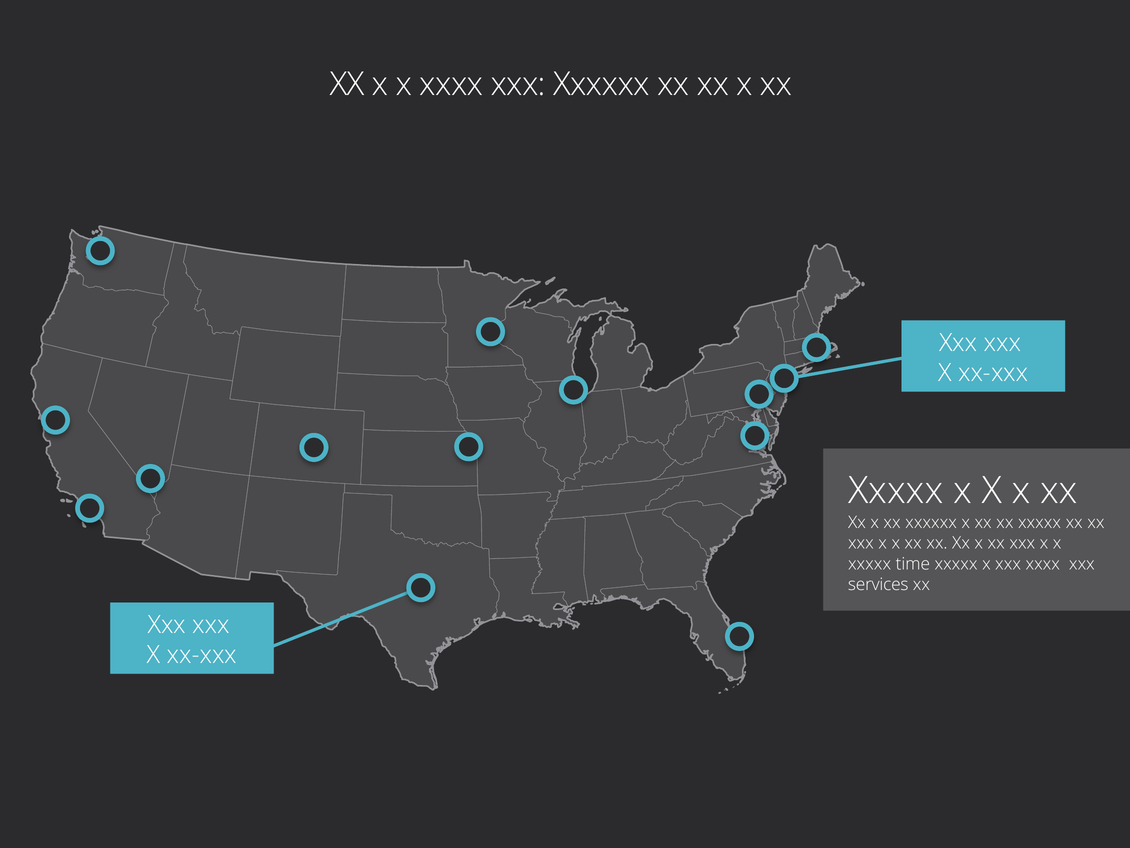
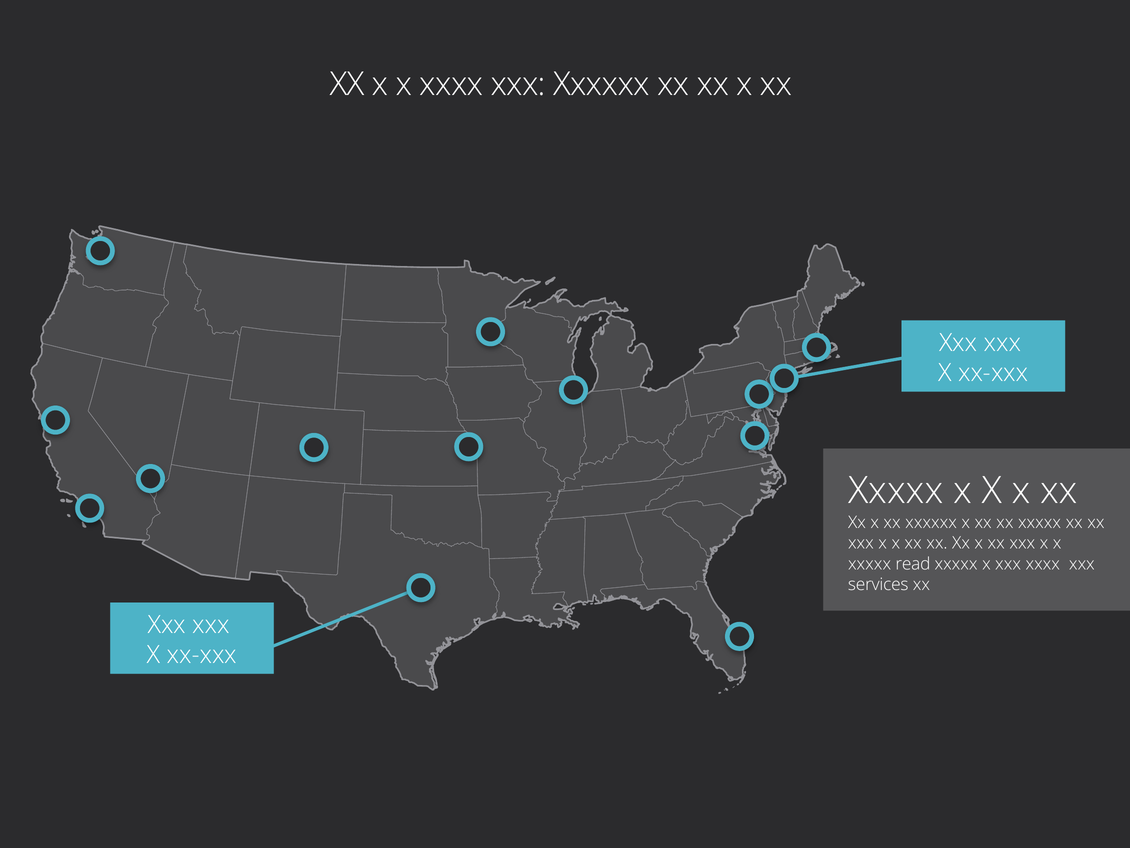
time: time -> read
